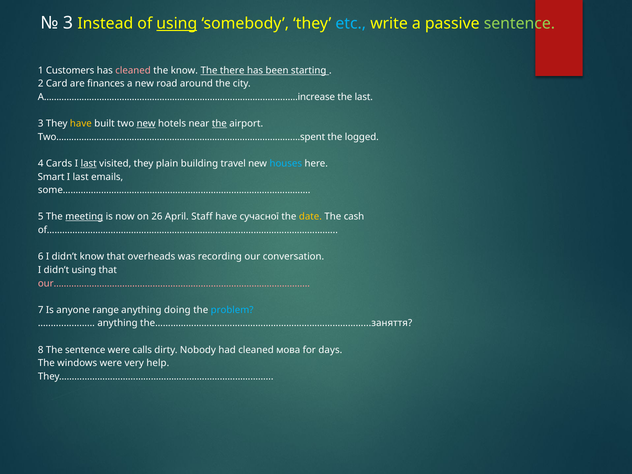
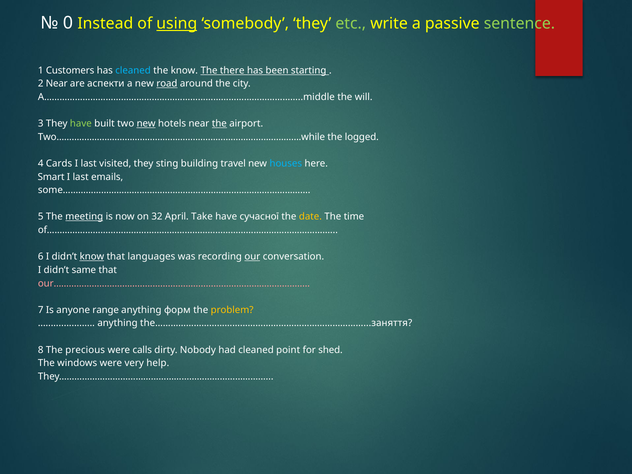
3 at (68, 23): 3 -> 0
etc colour: light blue -> light green
cleaned at (133, 70) colour: pink -> light blue
2 Card: Card -> Near
finances: finances -> аспекти
road underline: none -> present
A………………………………………………………………………………………..increase: A………………………………………………………………………………………..increase -> A………………………………………………………………………………………..middle
the last: last -> will
have at (81, 124) colour: yellow -> light green
Two…………………………………………………………………………………….spent: Two…………………………………………………………………………………….spent -> Two…………………………………………………………………………………….while
last at (89, 164) underline: present -> none
plain: plain -> sting
26: 26 -> 32
Staff: Staff -> Take
cash: cash -> time
know at (92, 257) underline: none -> present
overheads: overheads -> languages
our underline: none -> present
didn’t using: using -> same
doing: doing -> форм
problem colour: light blue -> yellow
The sentence: sentence -> precious
мова: мова -> point
days: days -> shed
